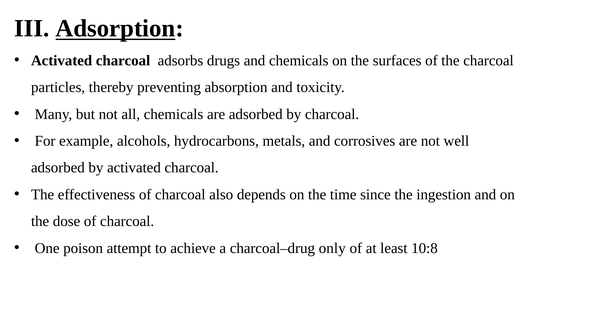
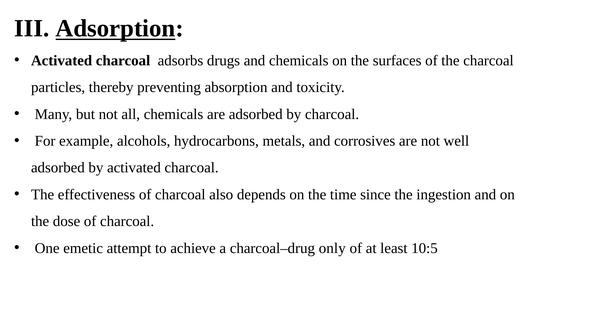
poison: poison -> emetic
10:8: 10:8 -> 10:5
